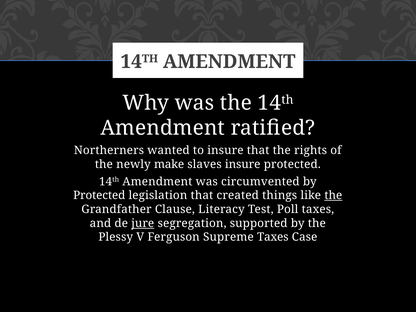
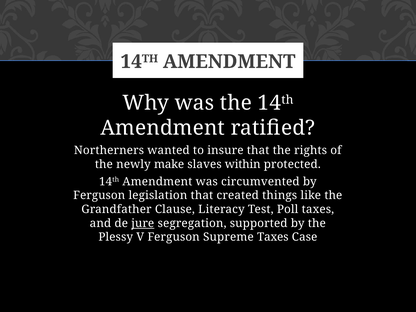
slaves insure: insure -> within
Protected at (99, 195): Protected -> Ferguson
the at (333, 195) underline: present -> none
